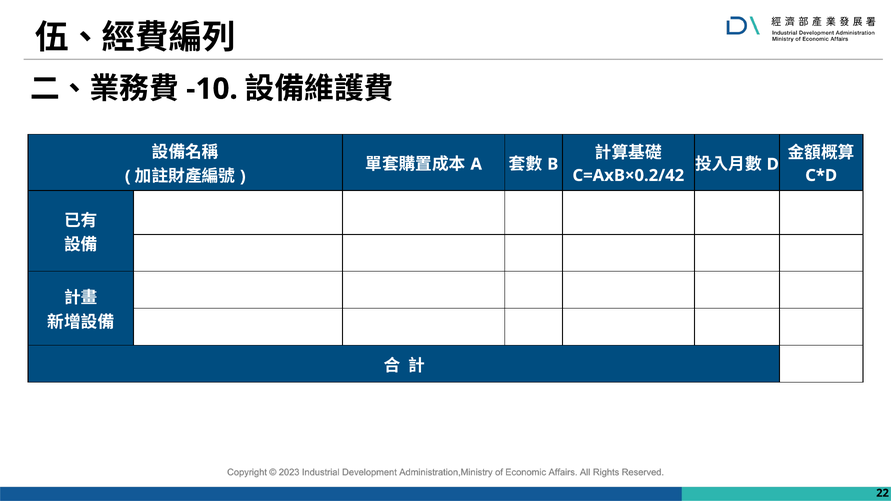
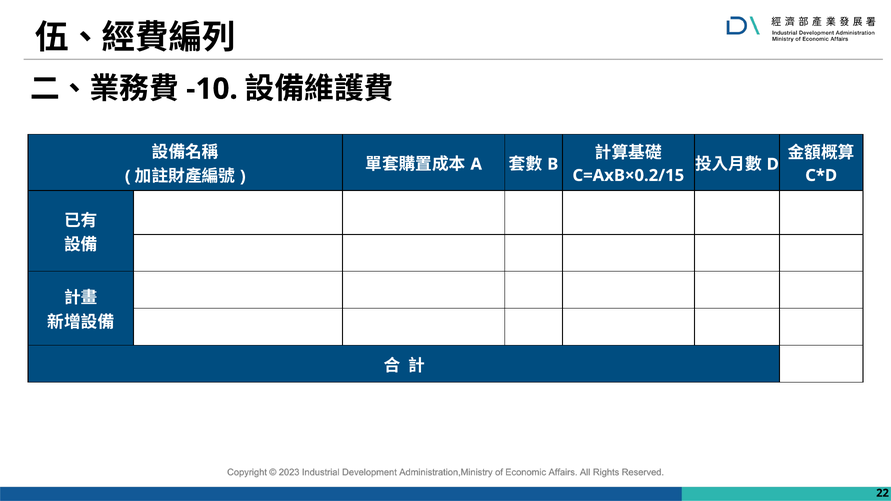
C=AxB×0.2/42: C=AxB×0.2/42 -> C=AxB×0.2/15
